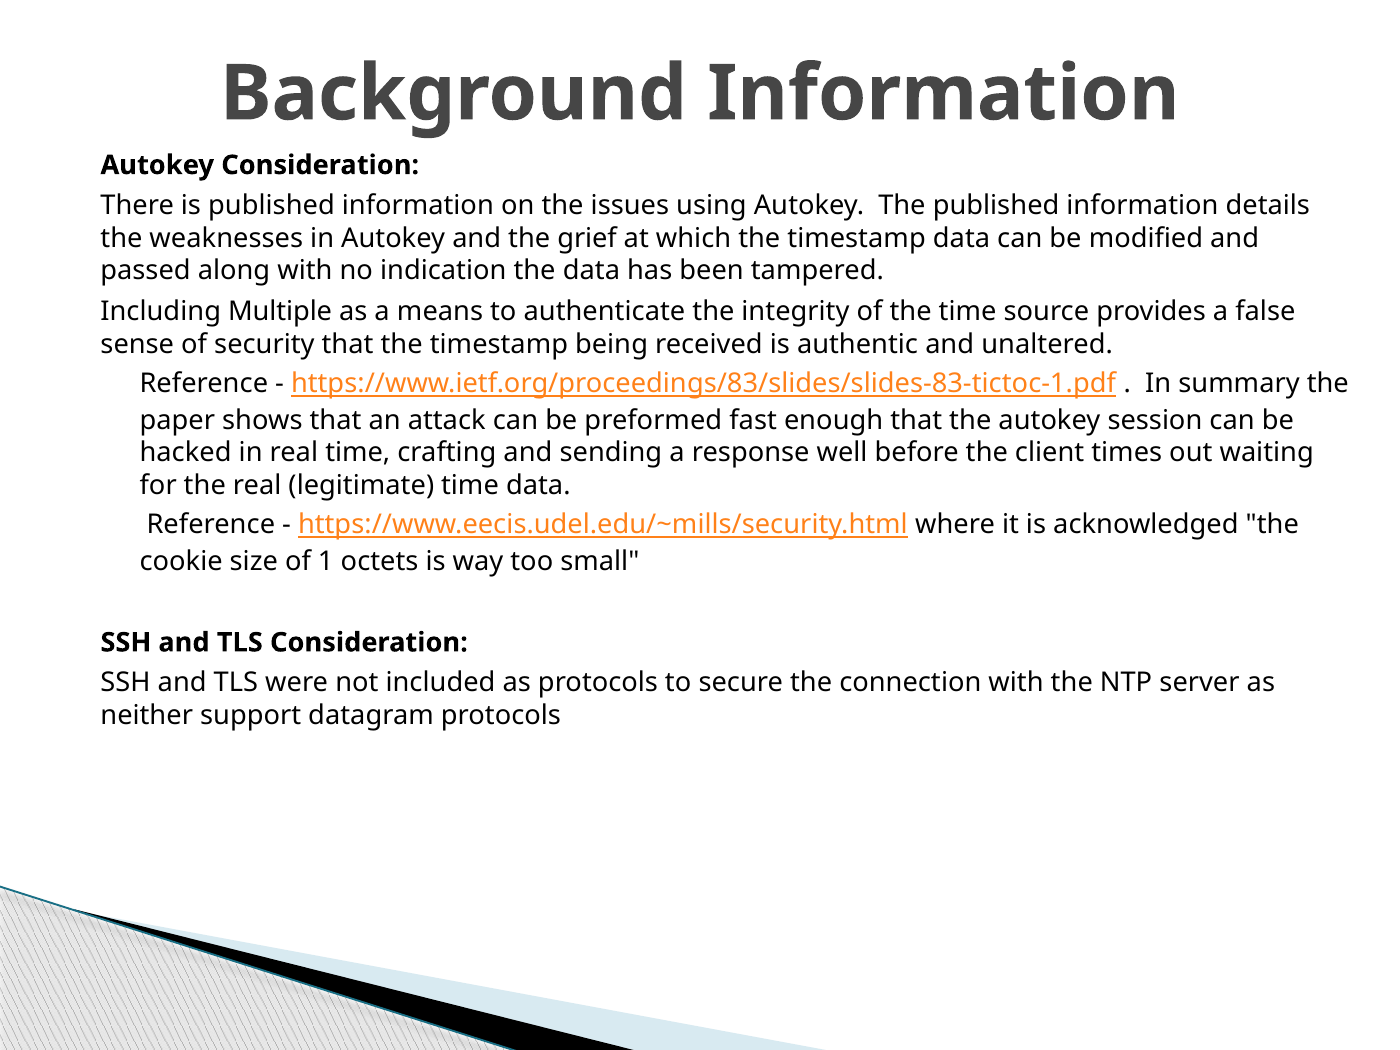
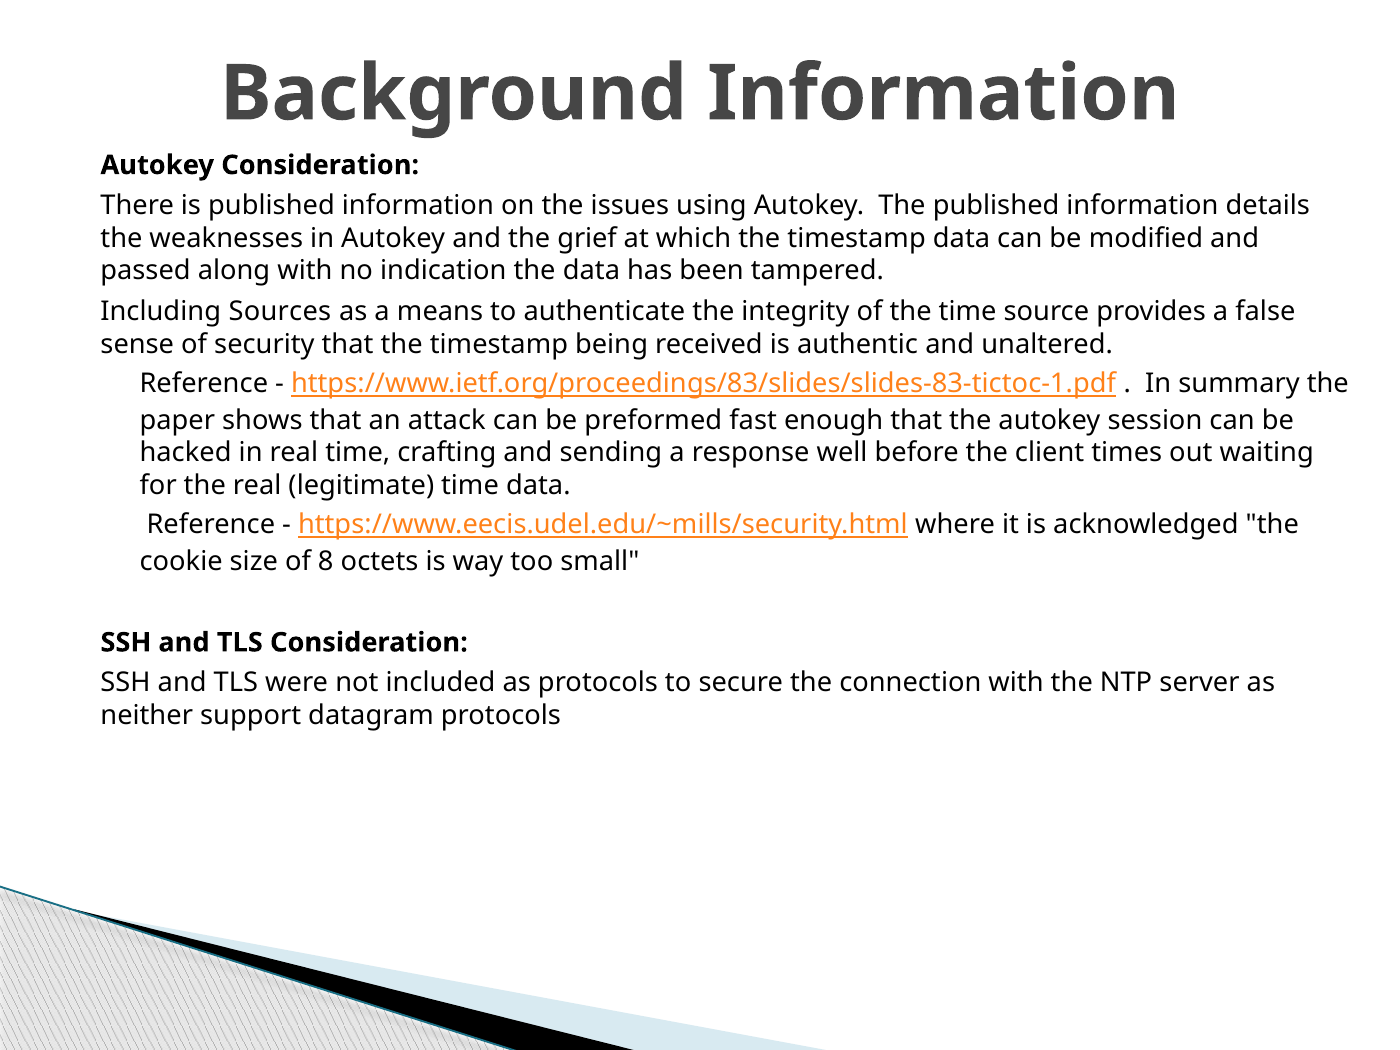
Multiple: Multiple -> Sources
1: 1 -> 8
